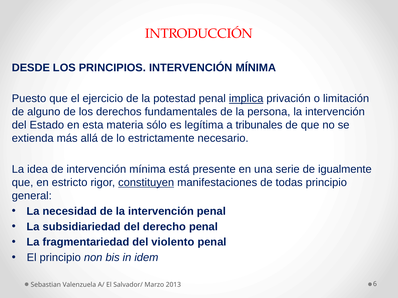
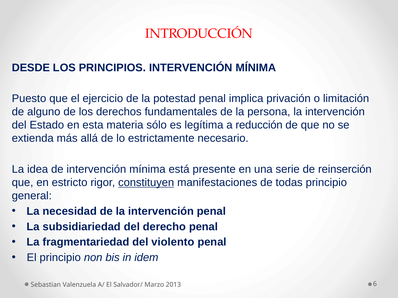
implica underline: present -> none
tribunales: tribunales -> reducción
igualmente: igualmente -> reinserción
